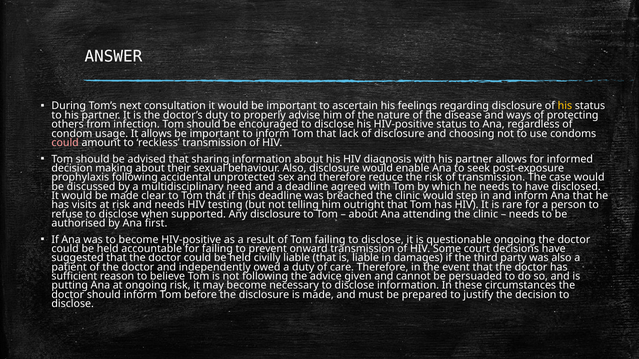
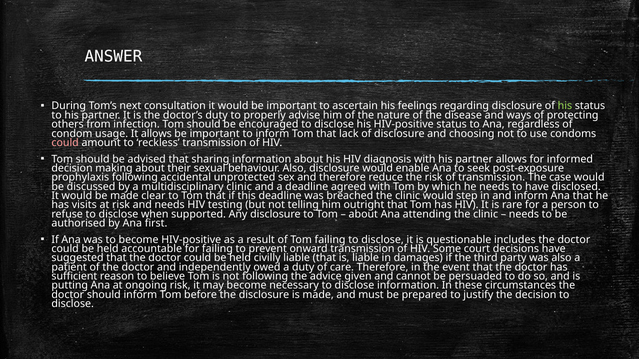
his at (565, 106) colour: yellow -> light green
multidisciplinary need: need -> clinic
questionable ongoing: ongoing -> includes
